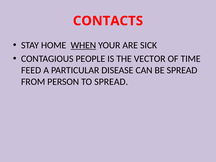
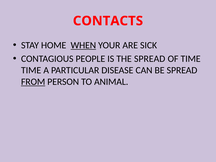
THE VECTOR: VECTOR -> SPREAD
FEED at (31, 70): FEED -> TIME
FROM underline: none -> present
TO SPREAD: SPREAD -> ANIMAL
